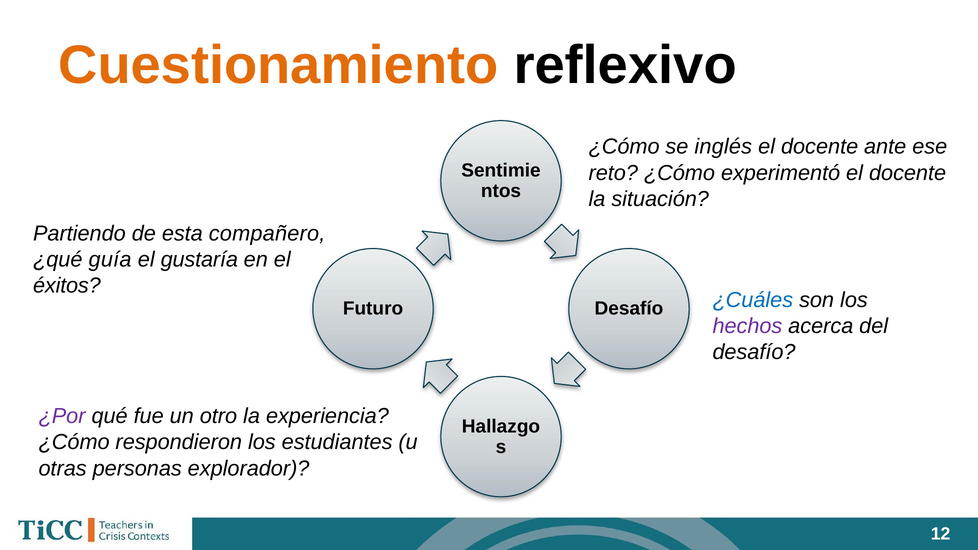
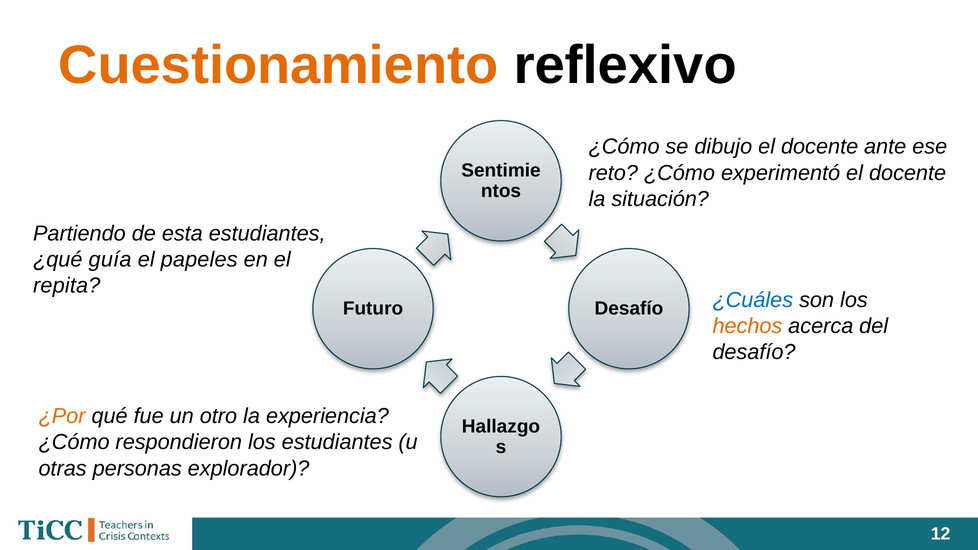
inglés: inglés -> dibujo
esta compañero: compañero -> estudiantes
gustaría: gustaría -> papeles
éxitos: éxitos -> repita
hechos colour: purple -> orange
¿Por colour: purple -> orange
